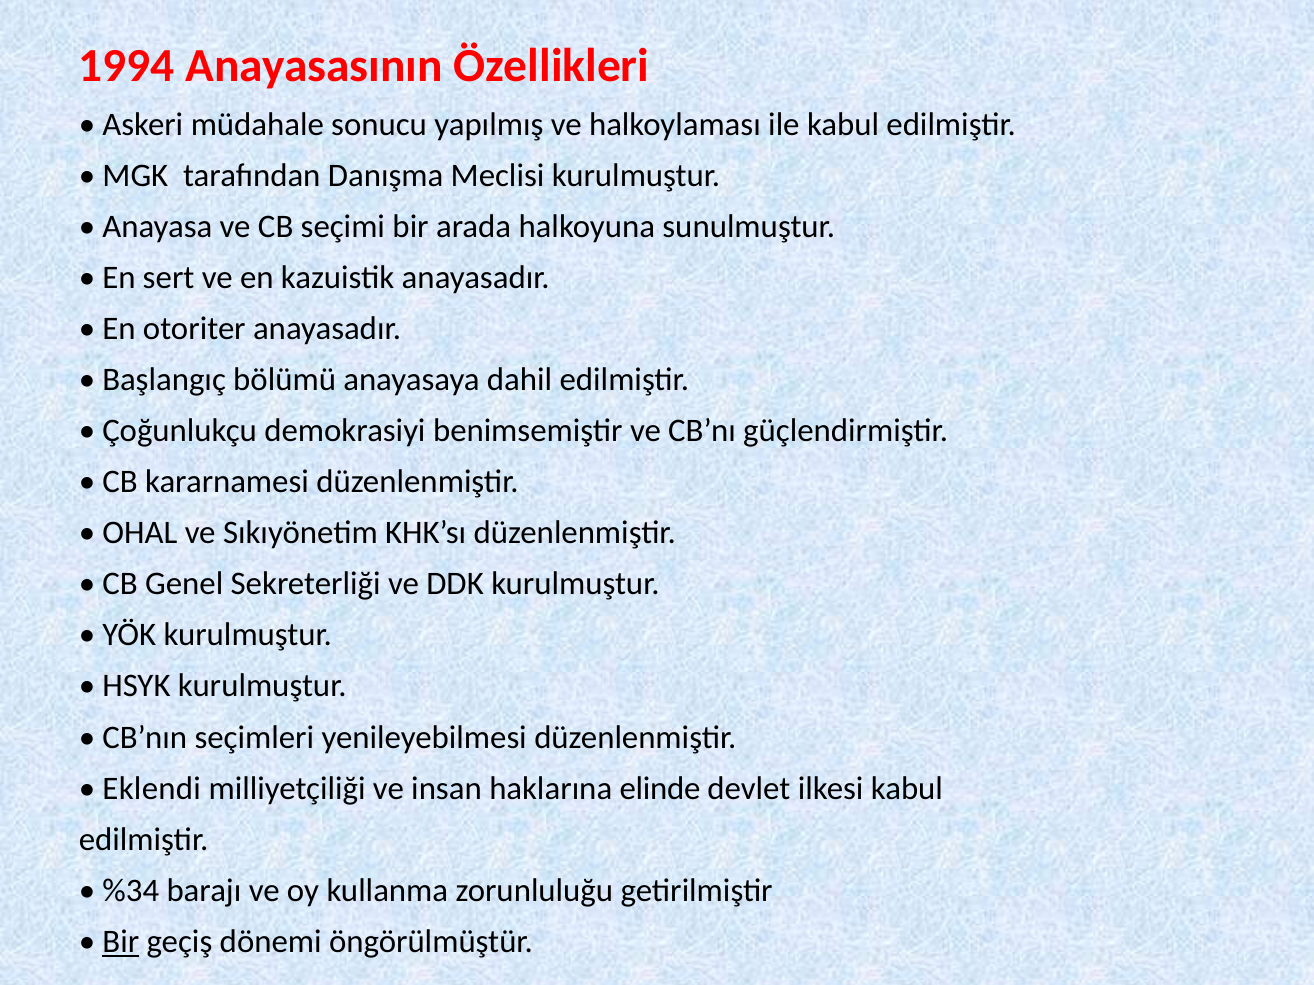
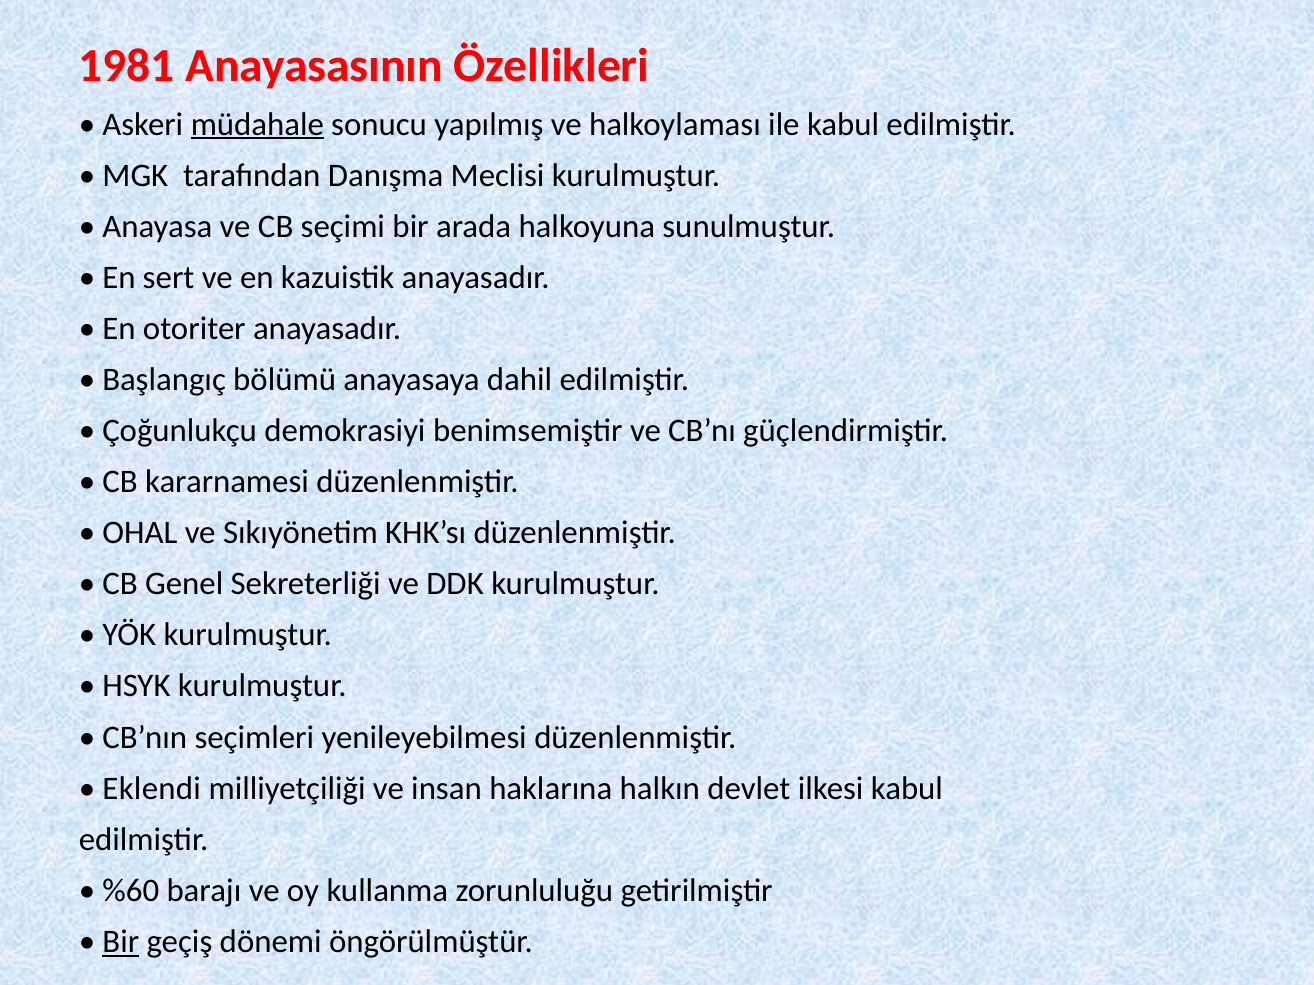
1994: 1994 -> 1981
müdahale underline: none -> present
elinde: elinde -> halkın
%34: %34 -> %60
